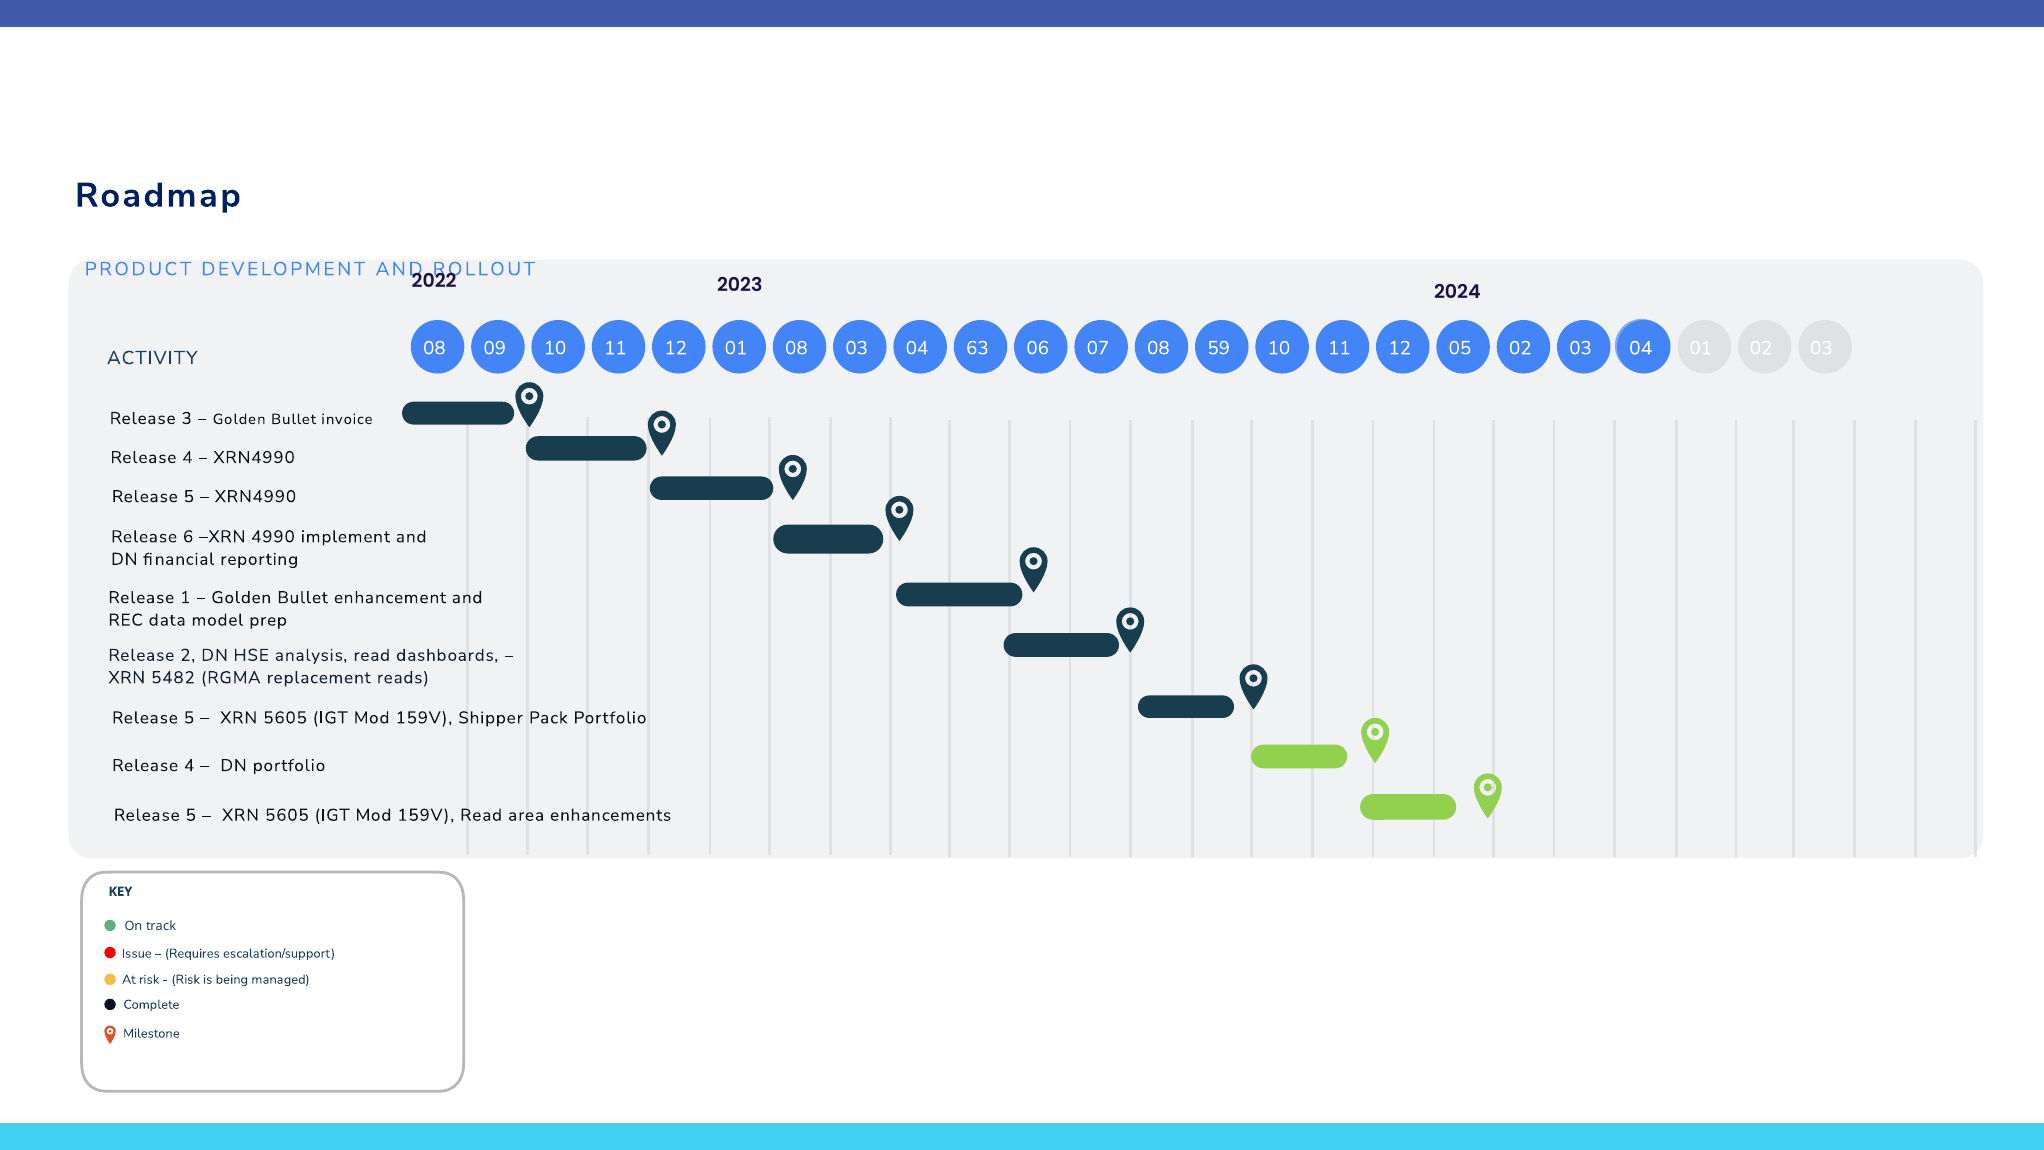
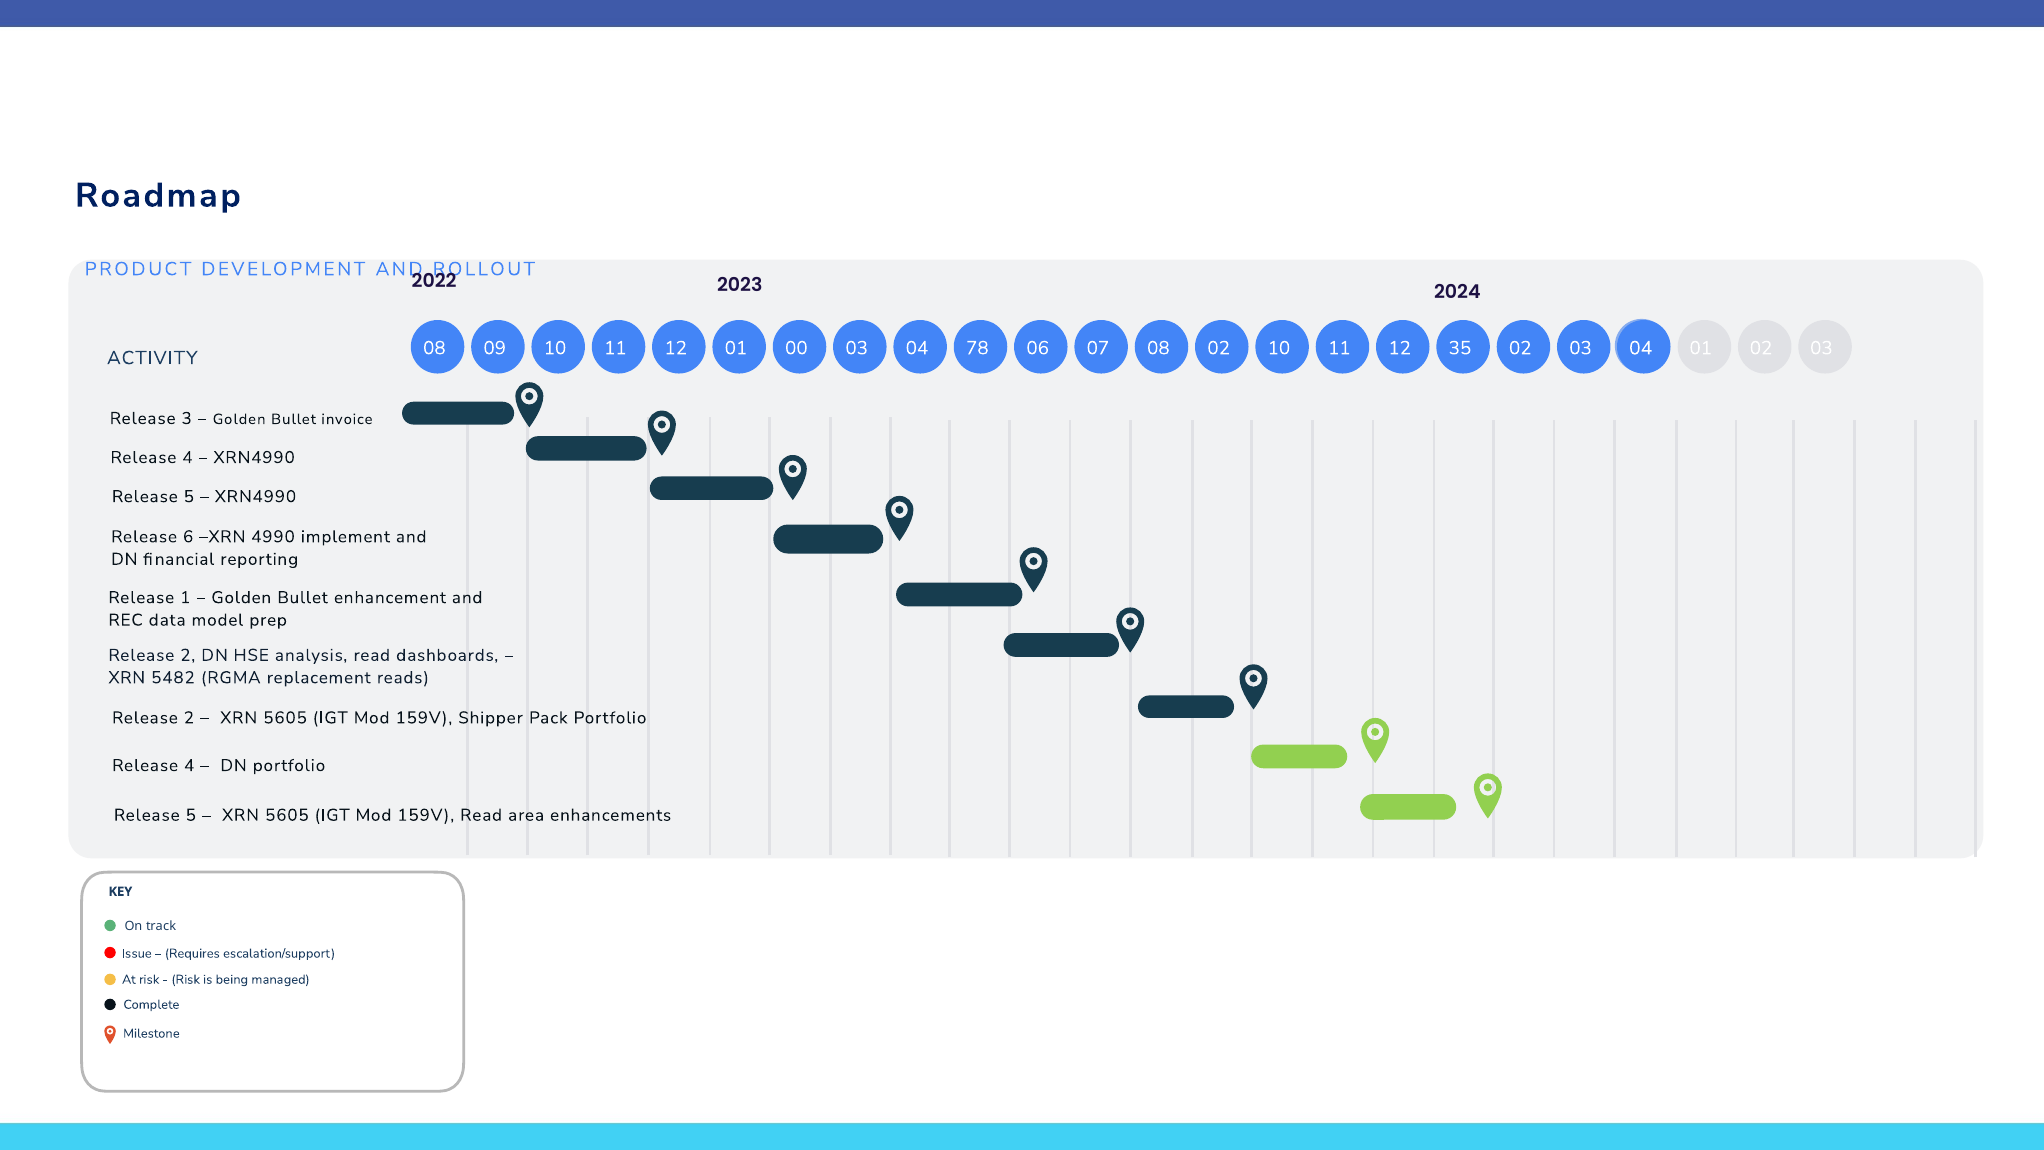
01 08: 08 -> 00
63: 63 -> 78
08 59: 59 -> 02
05: 05 -> 35
5 at (189, 718): 5 -> 2
